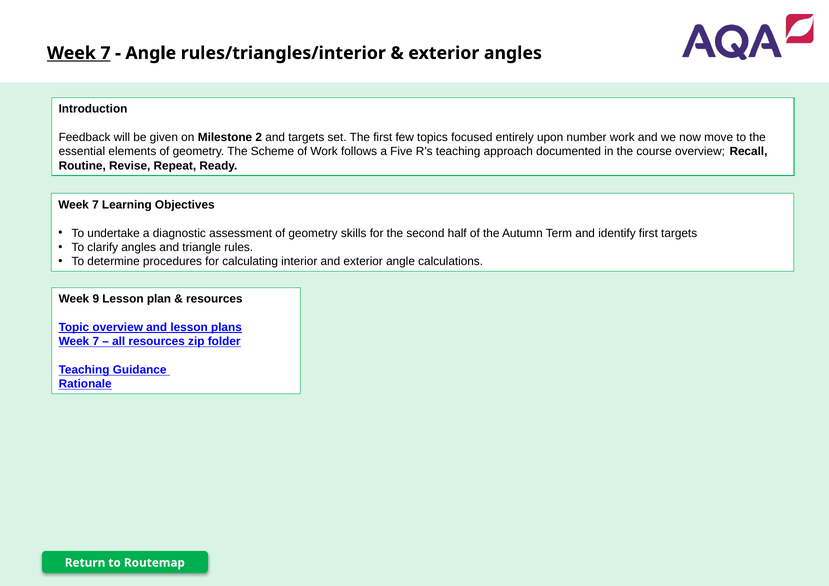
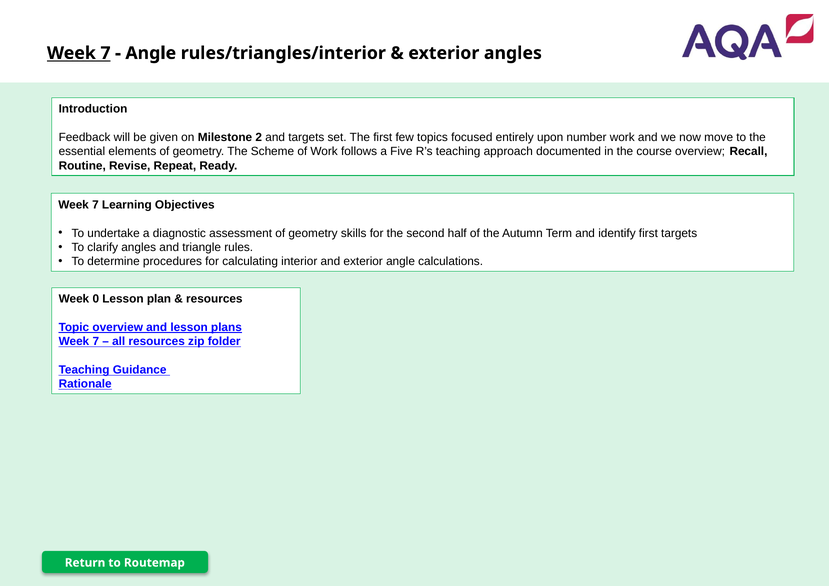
9: 9 -> 0
